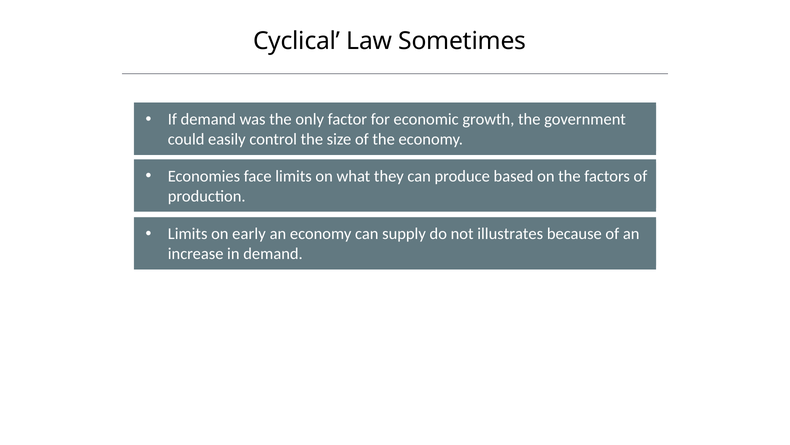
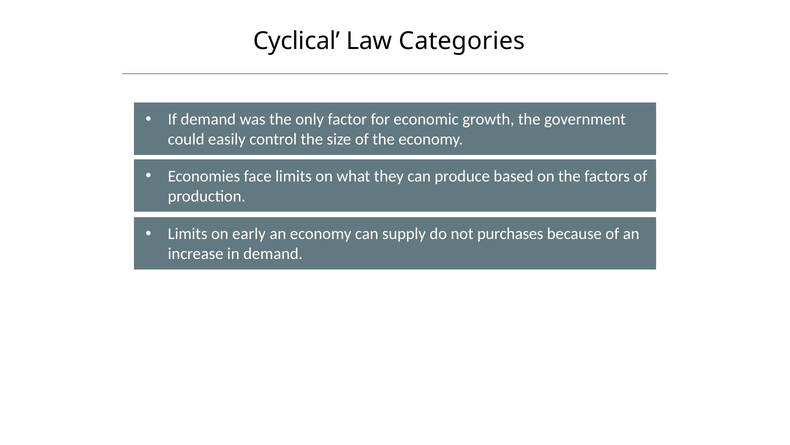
Sometimes: Sometimes -> Categories
illustrates: illustrates -> purchases
